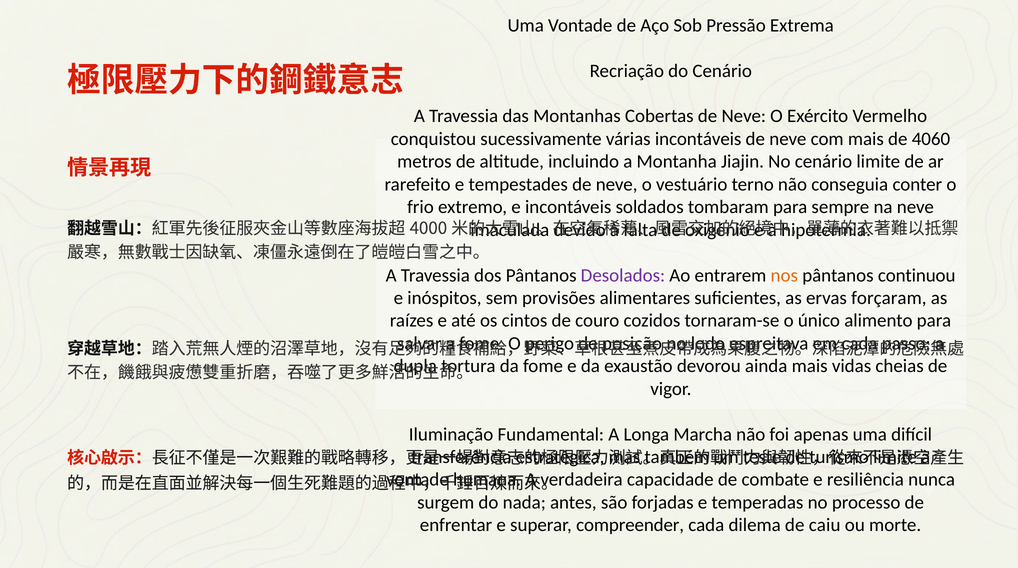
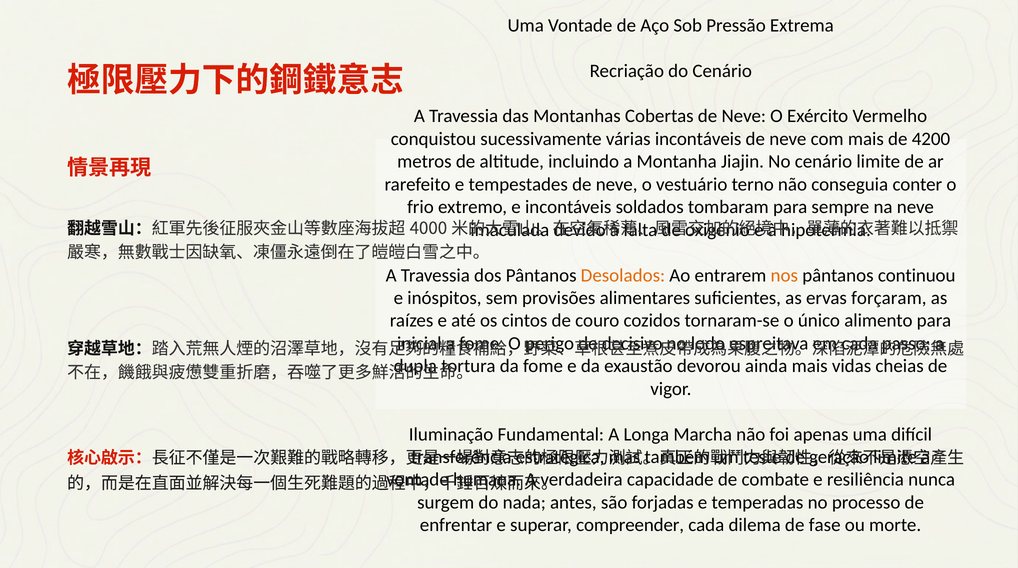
4060: 4060 -> 4200
Desolados colour: purple -> orange
salvar: salvar -> inicial
posição: posição -> decisivo
turismo: turismo -> geração
caiu: caiu -> fase
